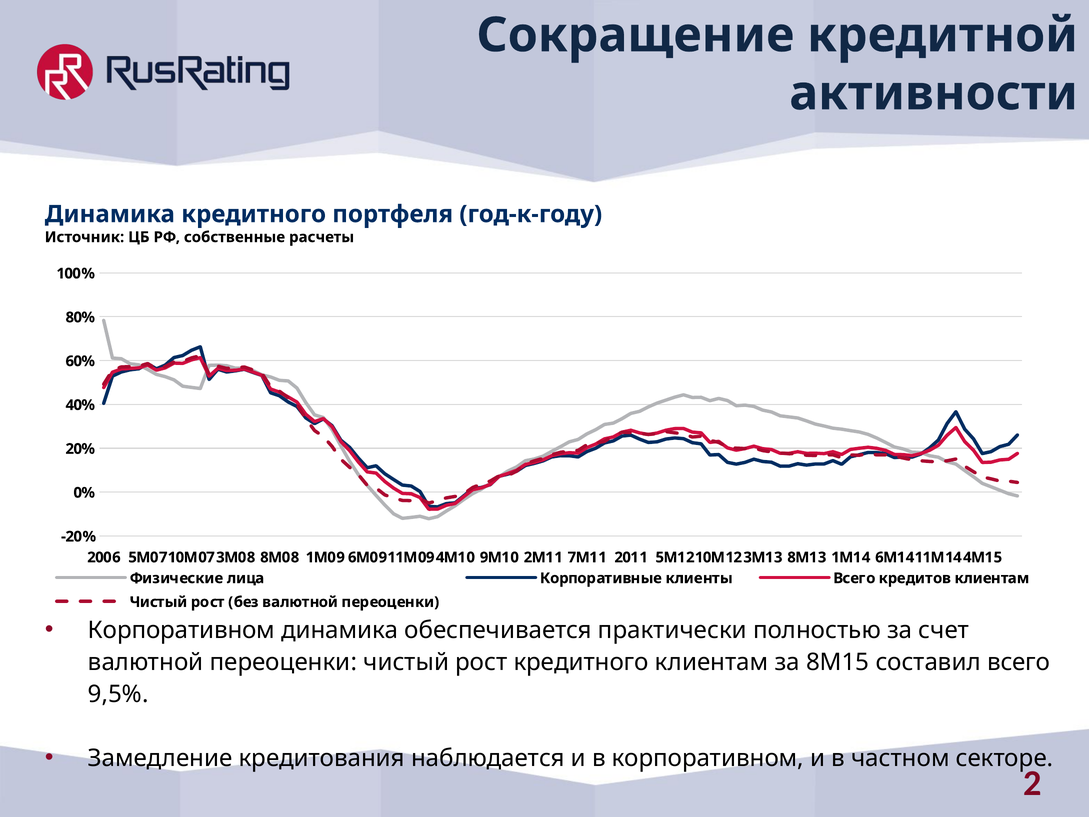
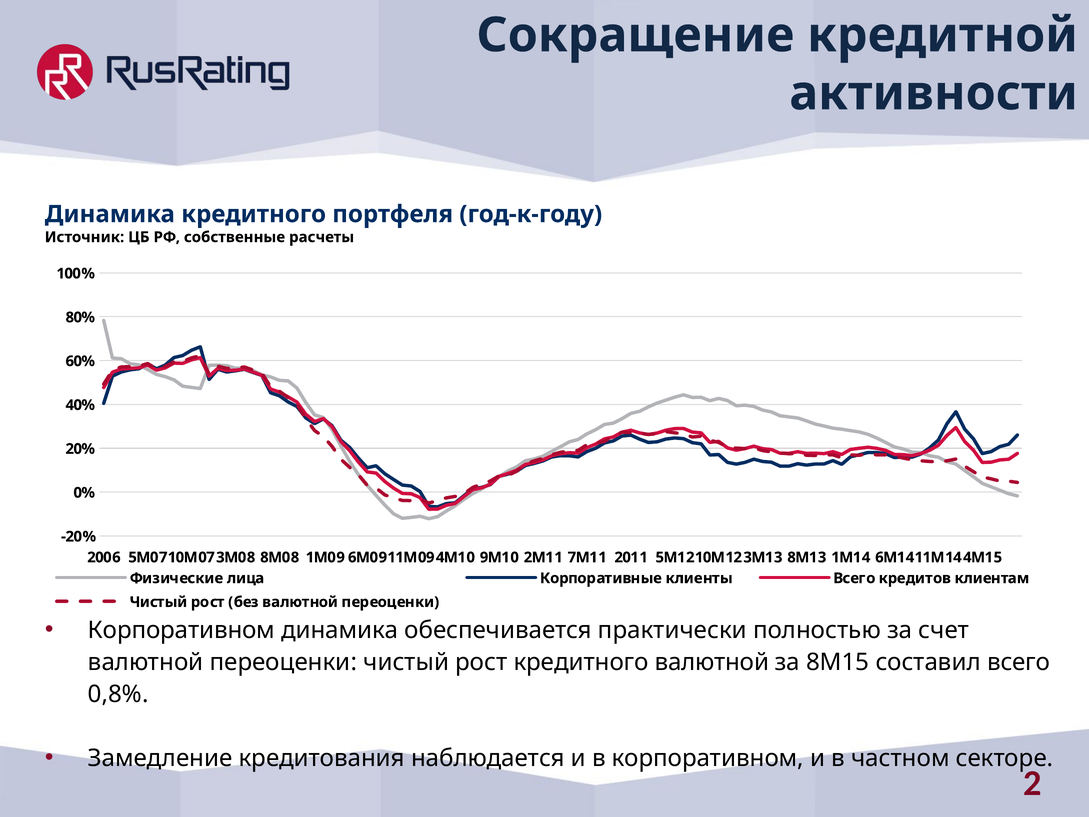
кредитного клиентам: клиентам -> валютной
9,5%: 9,5% -> 0,8%
